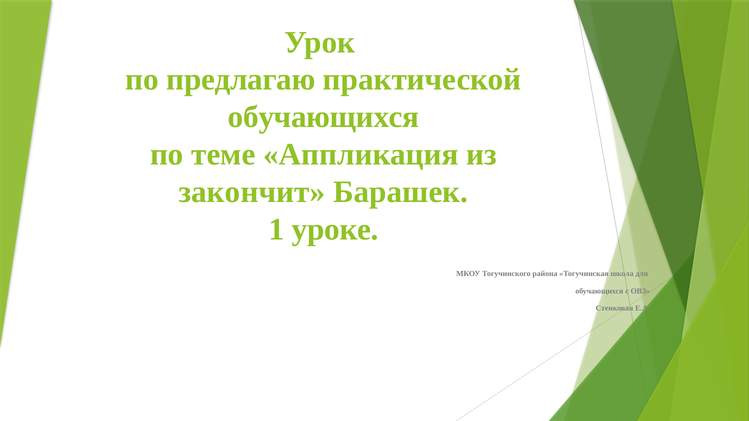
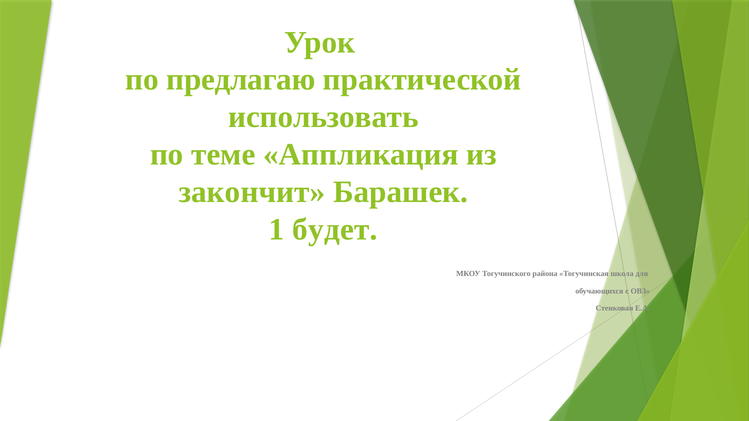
обучающихся at (324, 117): обучающихся -> использовать
уроке: уроке -> будет
